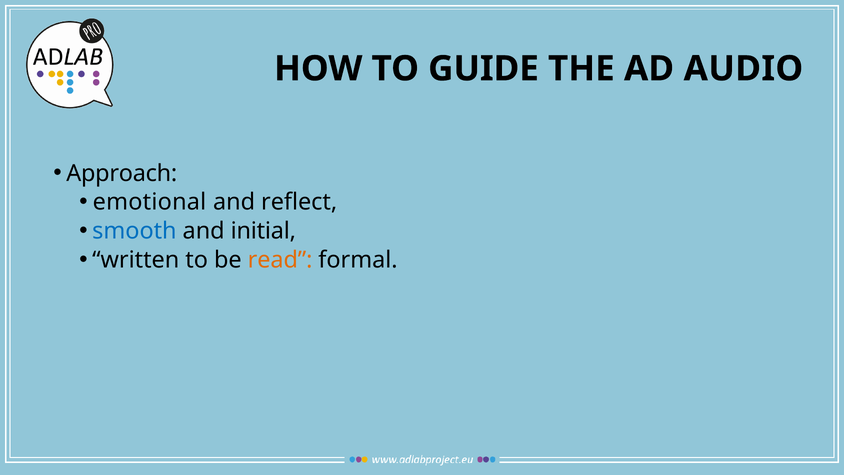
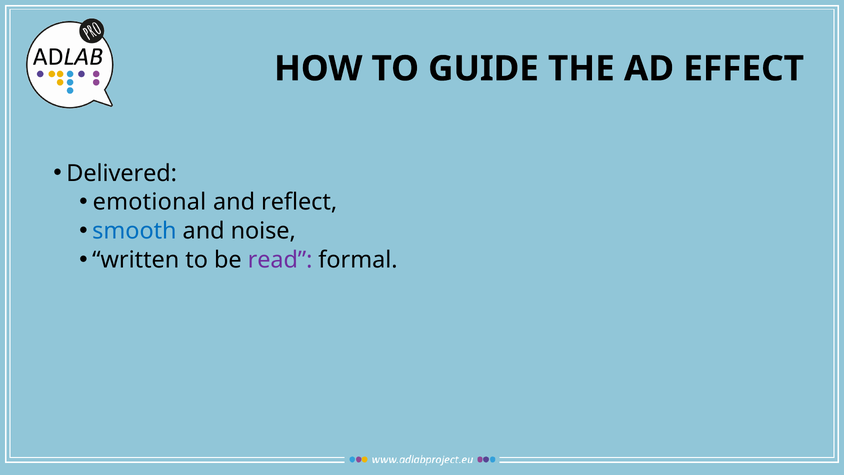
AUDIO: AUDIO -> EFFECT
Approach: Approach -> Delivered
initial: initial -> noise
read colour: orange -> purple
